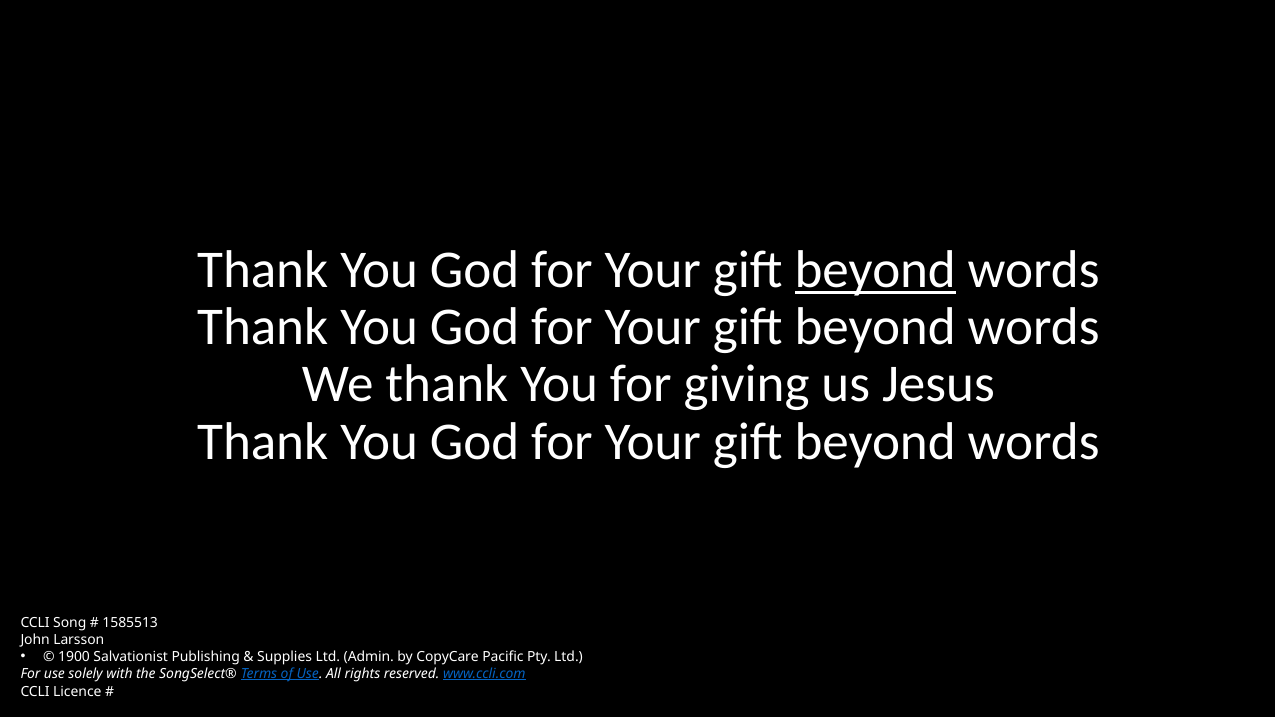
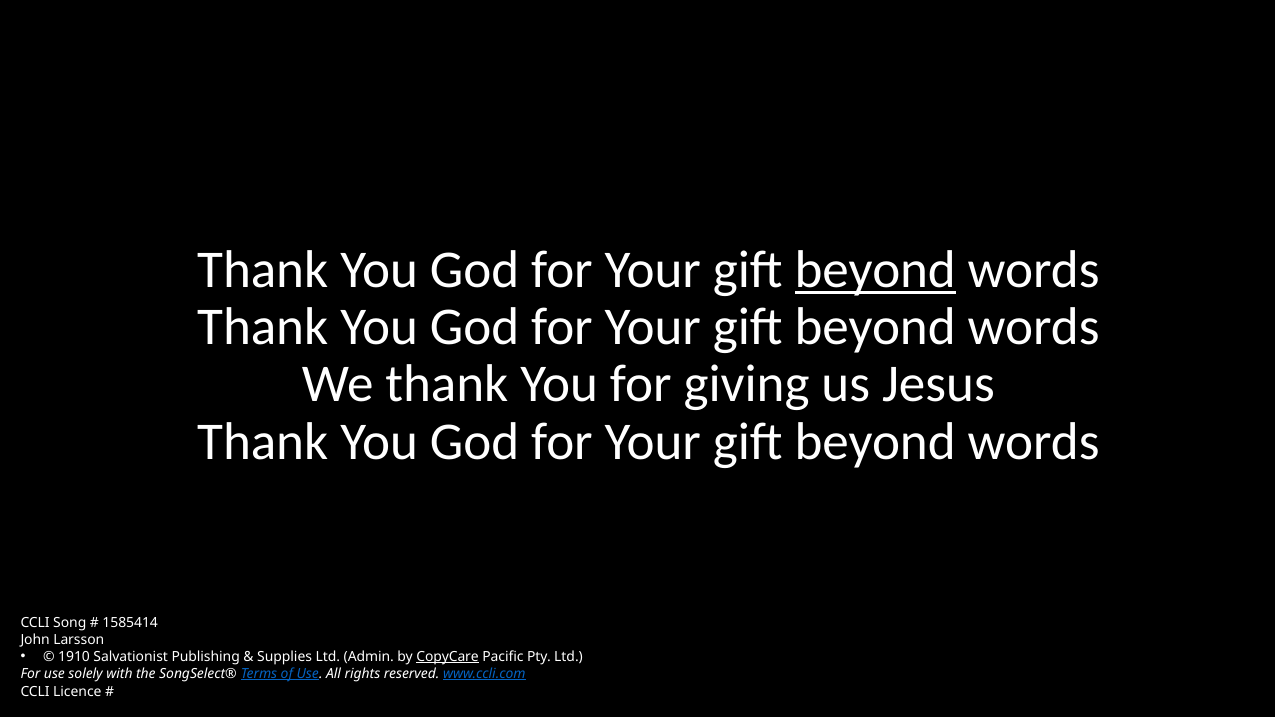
1585513: 1585513 -> 1585414
1900: 1900 -> 1910
CopyCare underline: none -> present
